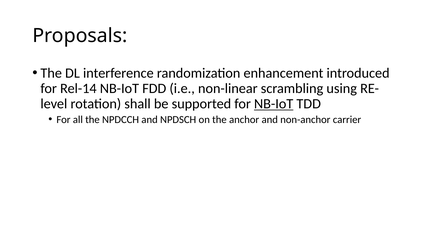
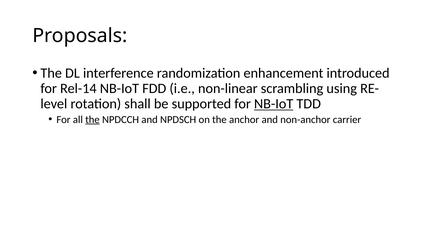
the at (92, 119) underline: none -> present
